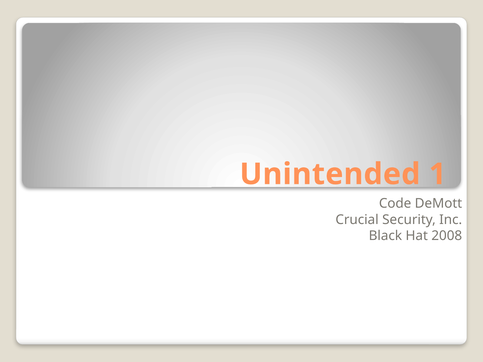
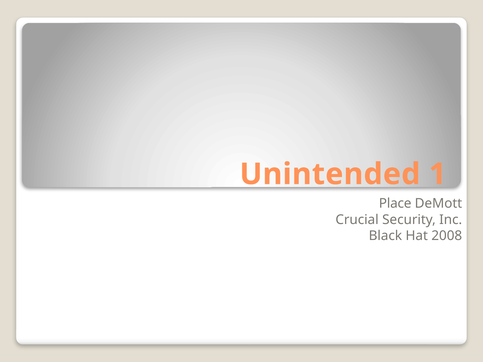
Code: Code -> Place
